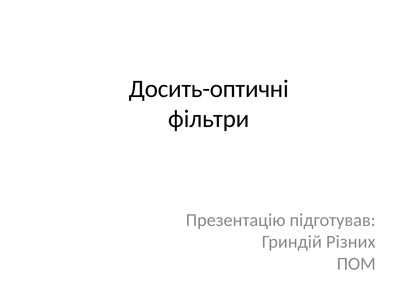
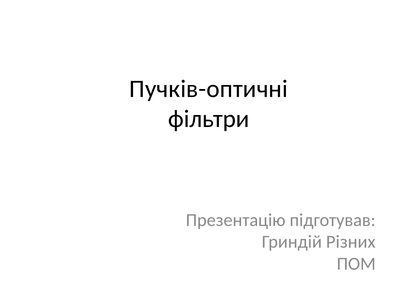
Досить-оптичні: Досить-оптичні -> Пучків-оптичні
